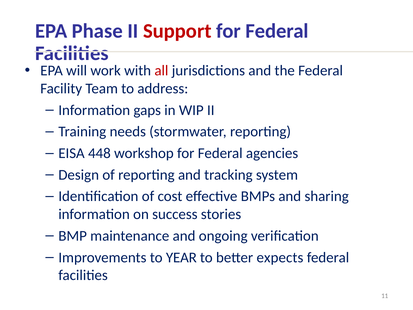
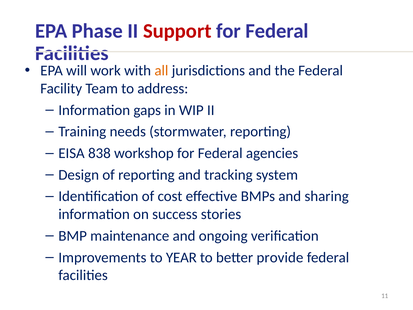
all colour: red -> orange
448: 448 -> 838
expects: expects -> provide
